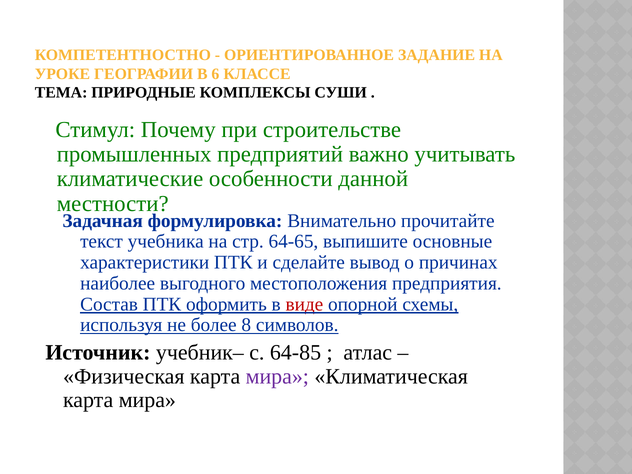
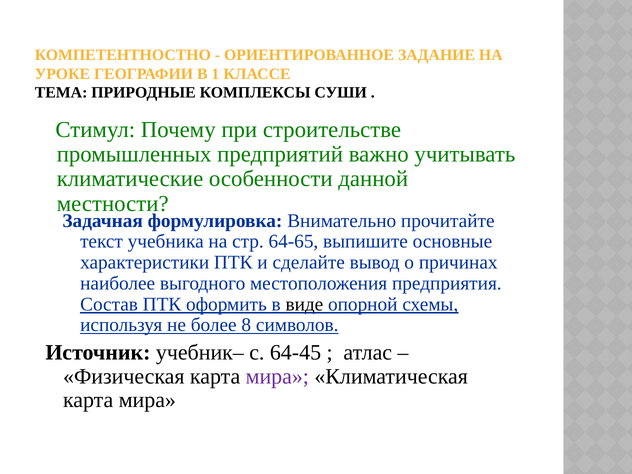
6: 6 -> 1
виде colour: red -> black
64-85: 64-85 -> 64-45
